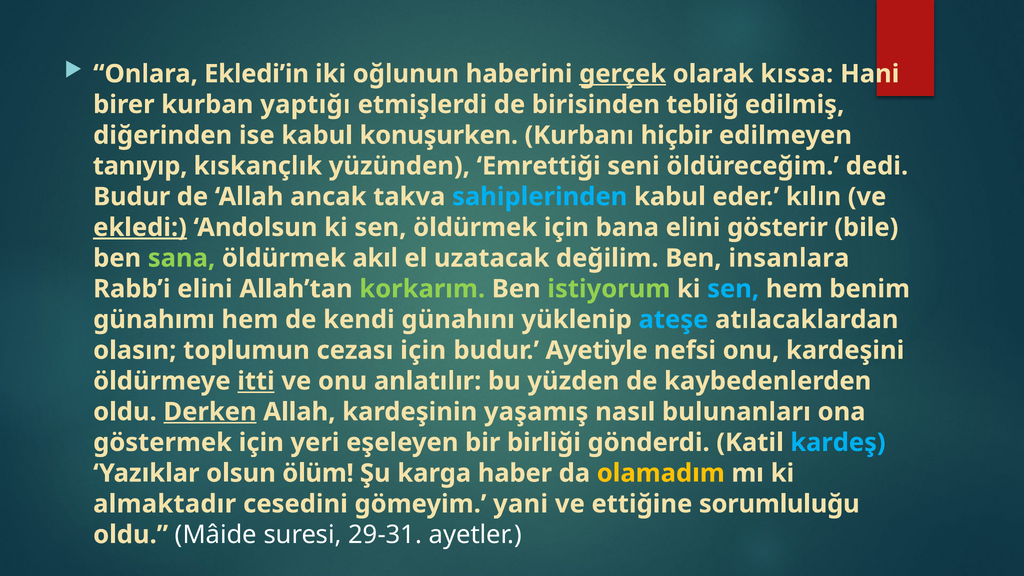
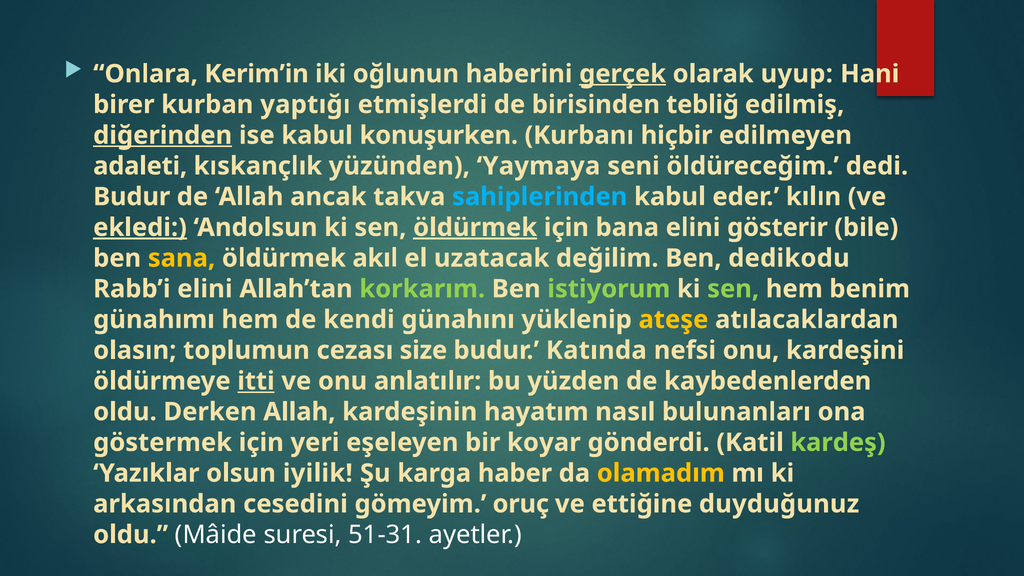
Ekledi’in: Ekledi’in -> Kerim’in
kıssa: kıssa -> uyup
diğerinden underline: none -> present
tanıyıp: tanıyıp -> adaleti
Emrettiği: Emrettiği -> Yaymaya
öldürmek at (475, 227) underline: none -> present
sana colour: light green -> yellow
insanlara: insanlara -> dedikodu
sen at (733, 289) colour: light blue -> light green
ateşe colour: light blue -> yellow
cezası için: için -> size
Ayetiyle: Ayetiyle -> Katında
Derken underline: present -> none
yaşamış: yaşamış -> hayatım
birliği: birliği -> koyar
kardeş colour: light blue -> light green
ölüm: ölüm -> iyilik
almaktadır: almaktadır -> arkasından
yani: yani -> oruç
sorumluluğu: sorumluluğu -> duyduğunuz
29-31: 29-31 -> 51-31
